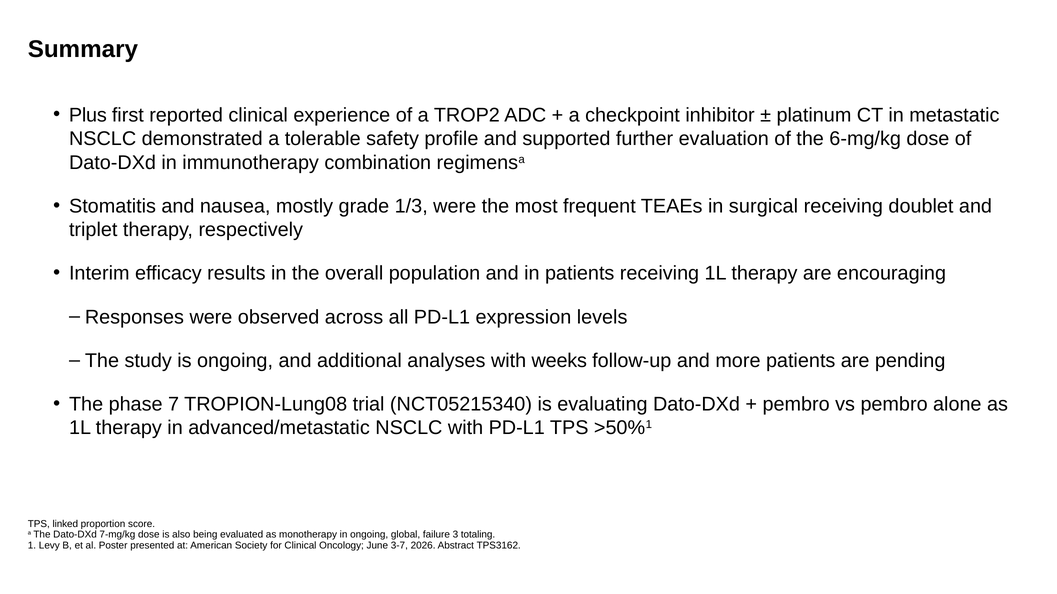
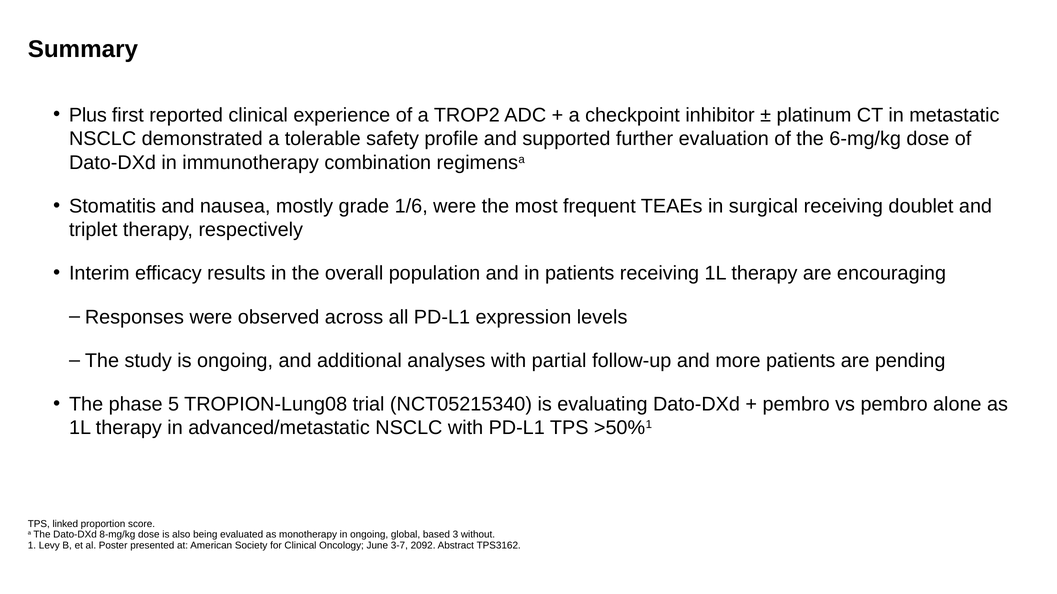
1/3: 1/3 -> 1/6
weeks: weeks -> partial
7: 7 -> 5
7-mg/kg: 7-mg/kg -> 8-mg/kg
failure: failure -> based
totaling: totaling -> without
2026: 2026 -> 2092
